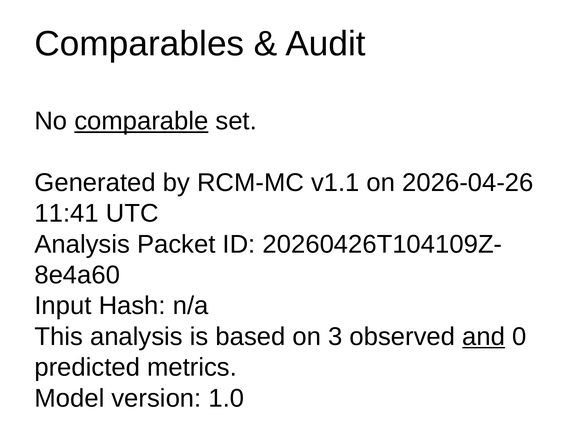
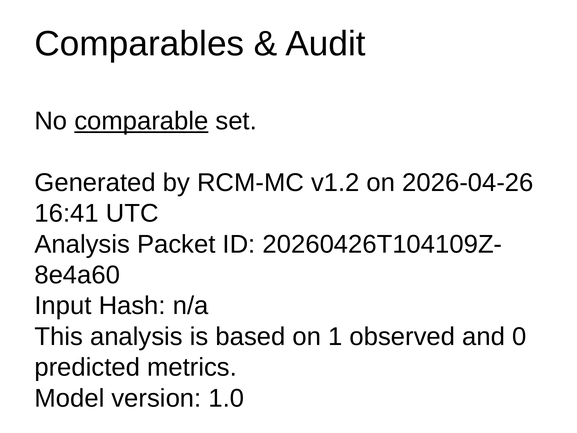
v1.1: v1.1 -> v1.2
11:41: 11:41 -> 16:41
3: 3 -> 1
and underline: present -> none
